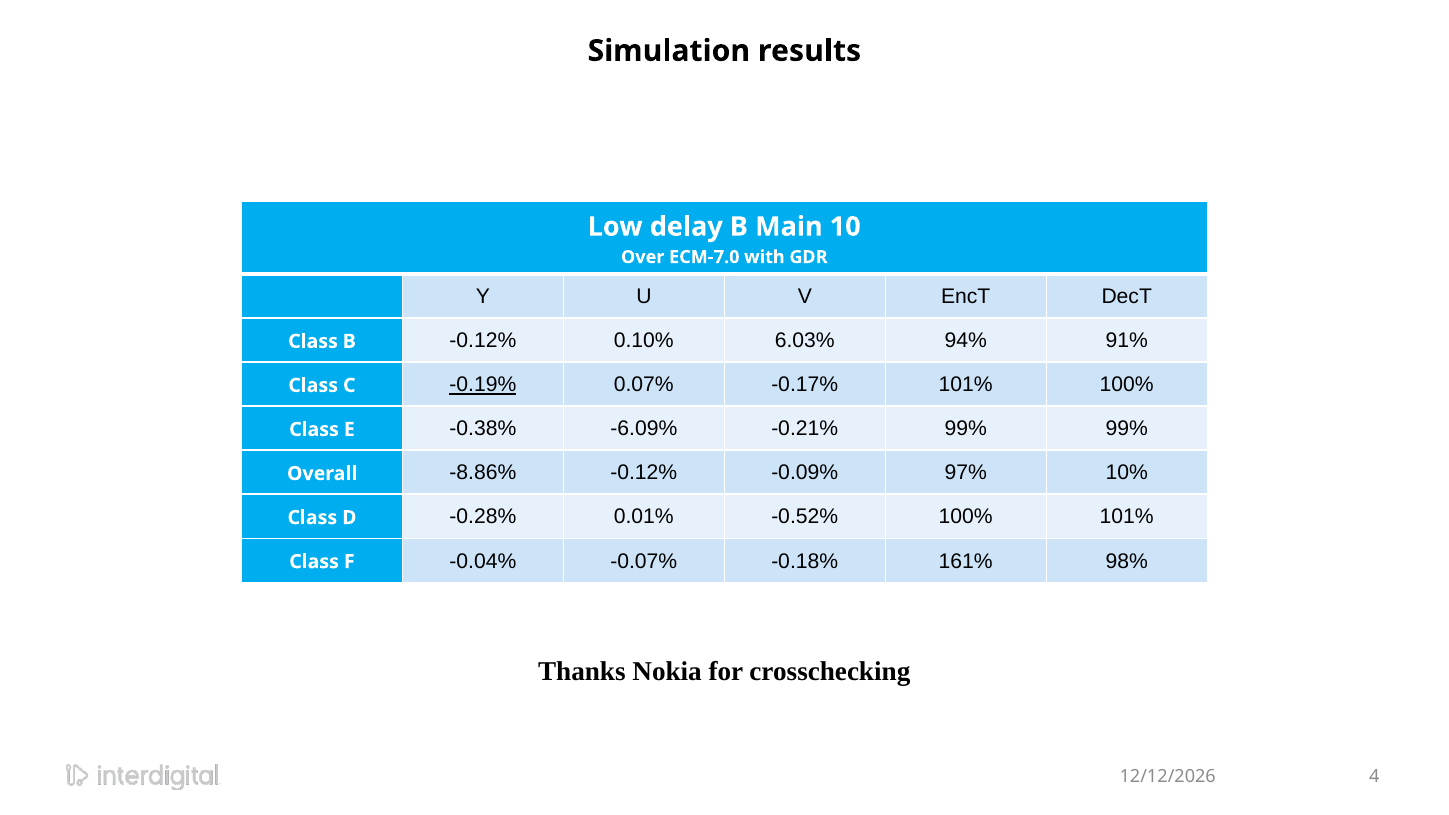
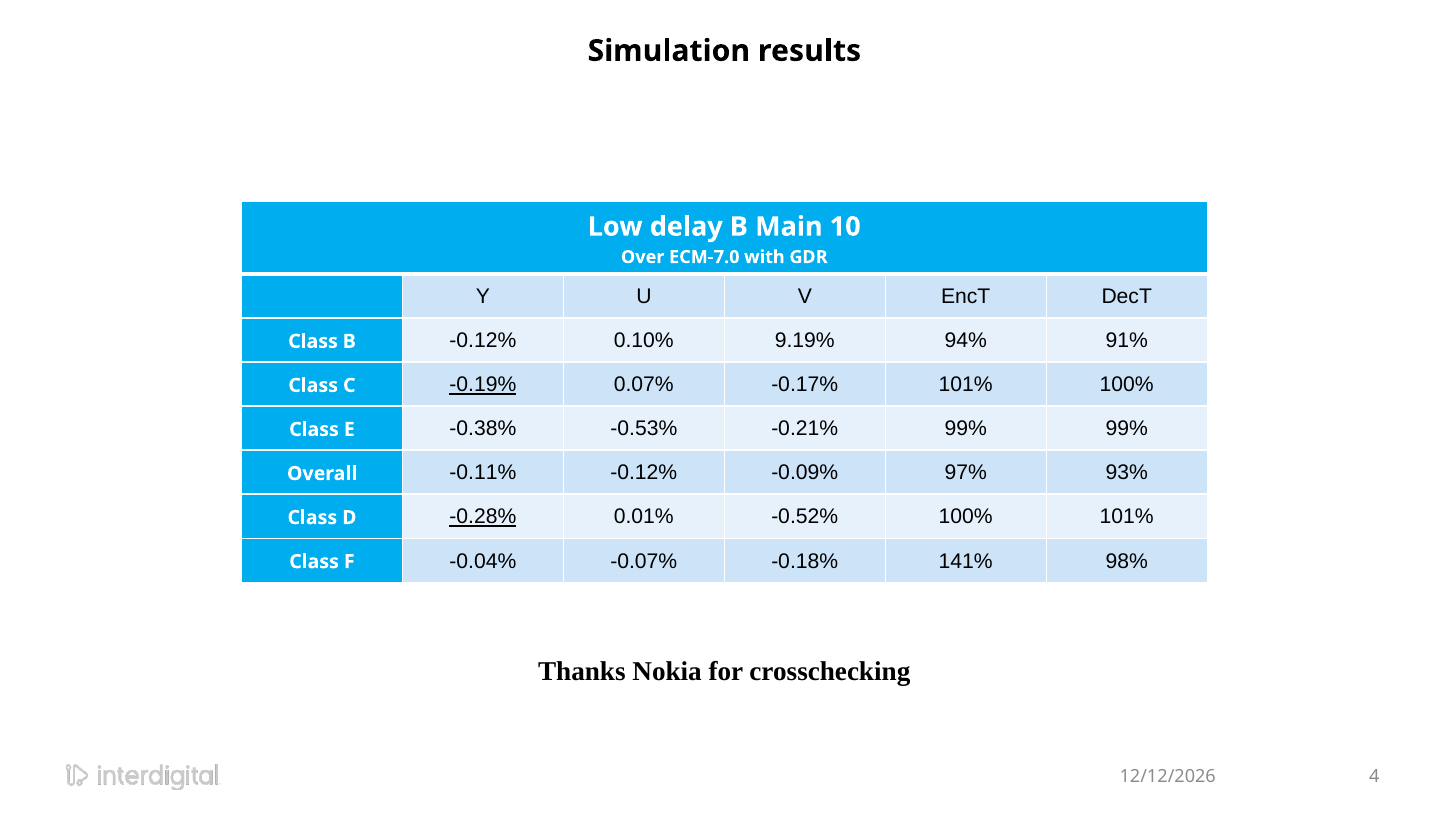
6.03%: 6.03% -> 9.19%
-6.09%: -6.09% -> -0.53%
-8.86%: -8.86% -> -0.11%
10%: 10% -> 93%
-0.28% underline: none -> present
161%: 161% -> 141%
